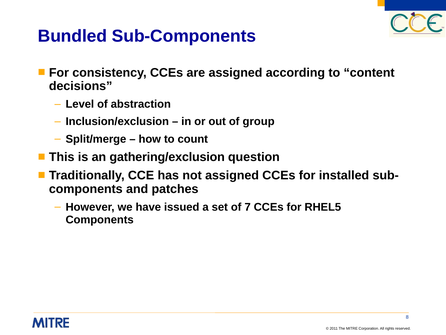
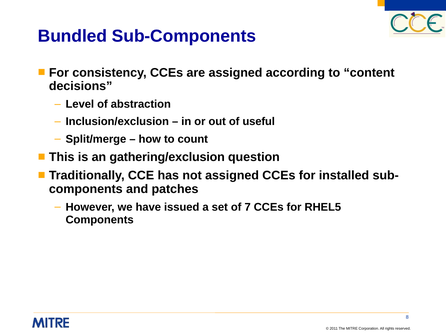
group: group -> useful
